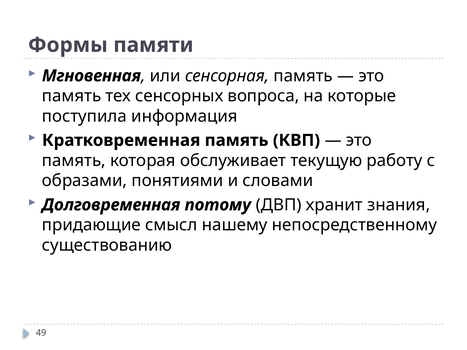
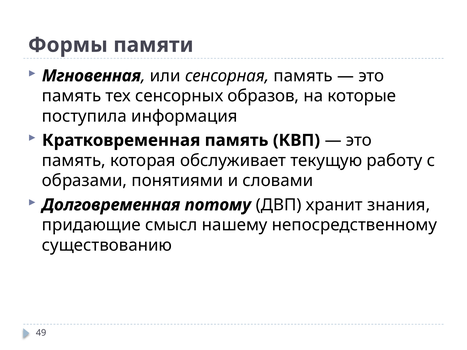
вопроса: вопроса -> образов
